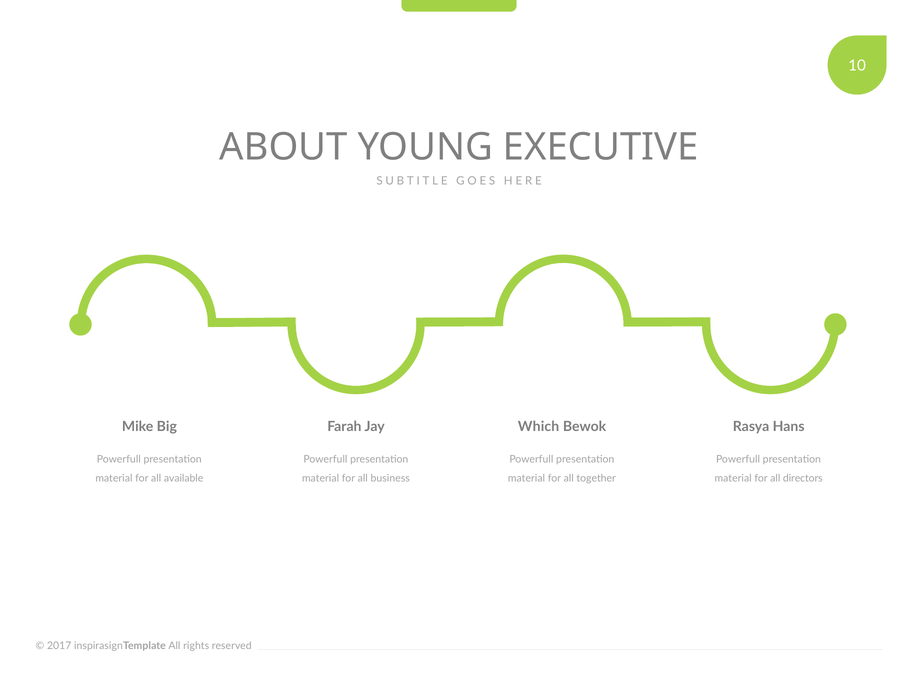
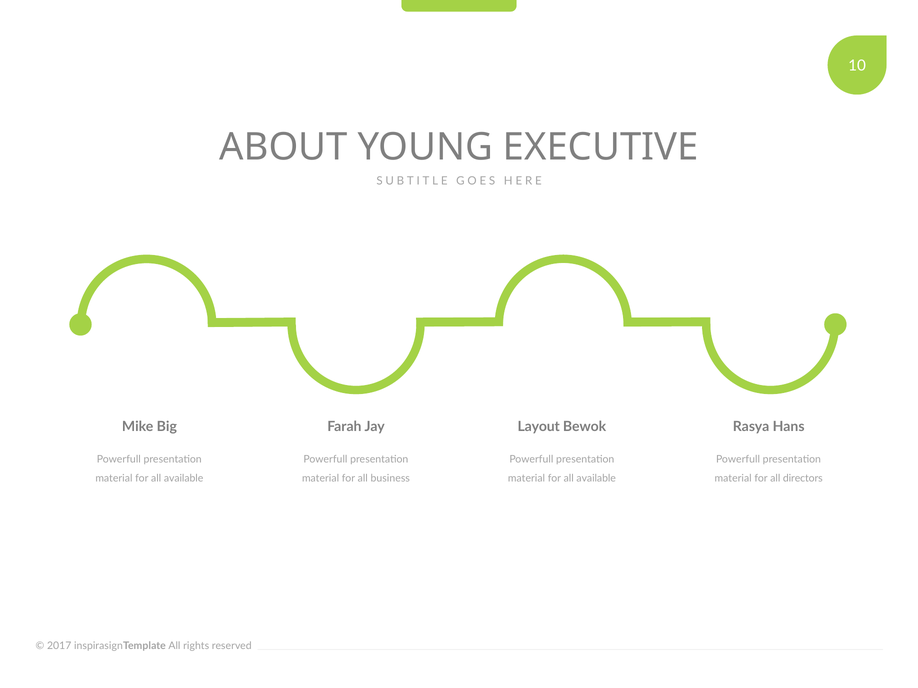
Which: Which -> Layout
together at (596, 479): together -> available
